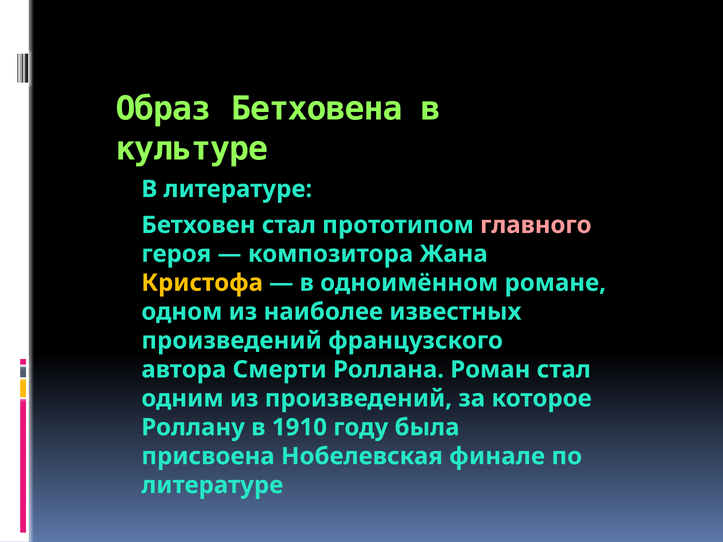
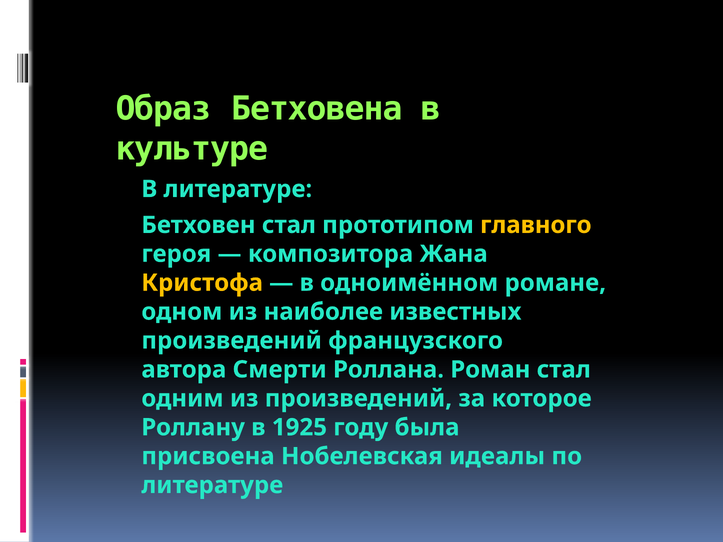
главного colour: pink -> yellow
1910: 1910 -> 1925
финале: финале -> идеалы
